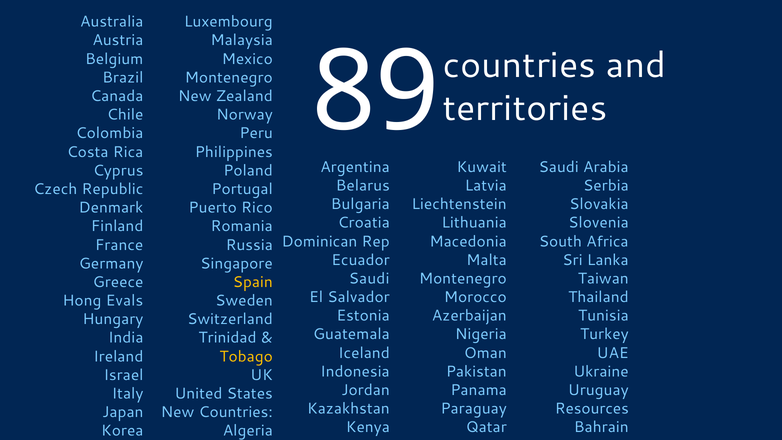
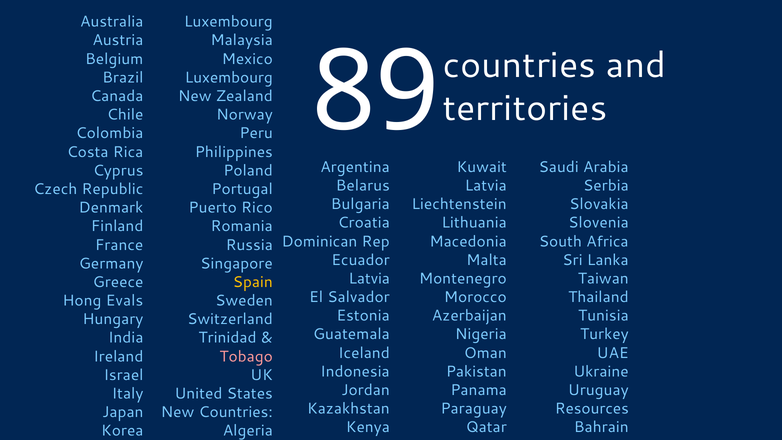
Montenegro at (229, 78): Montenegro -> Luxembourg
Saudi at (369, 278): Saudi -> Latvia
Tobago colour: yellow -> pink
